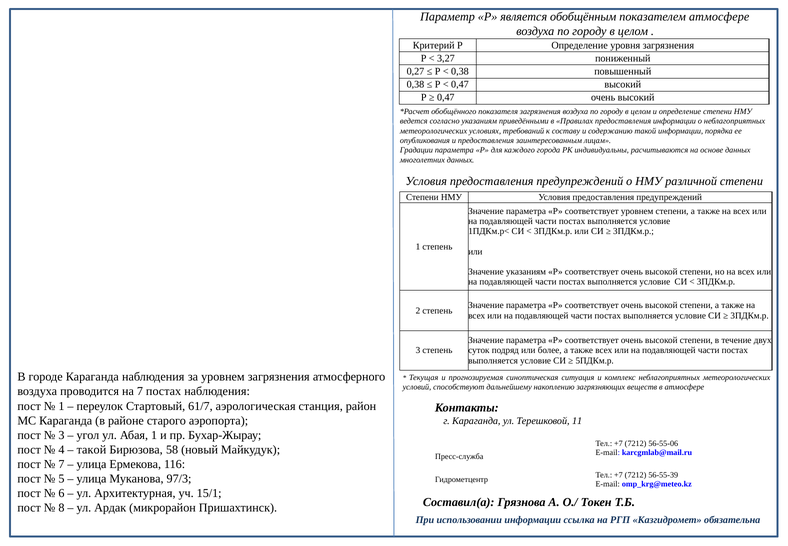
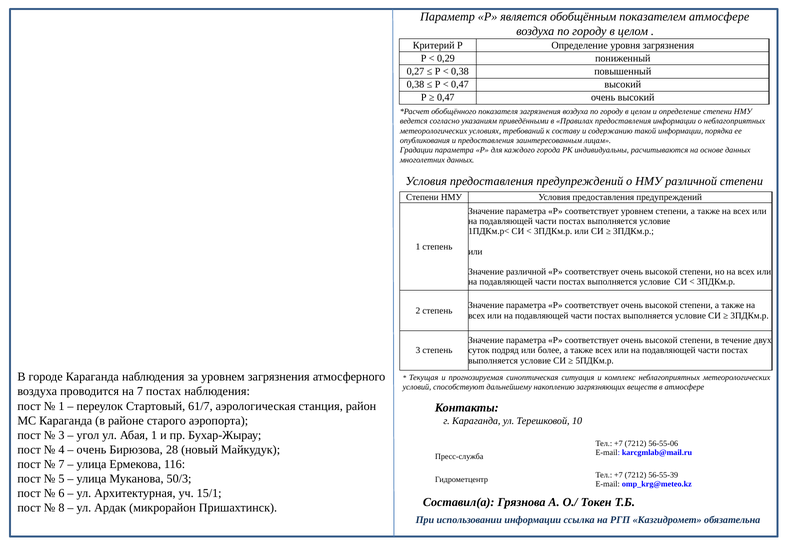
3,27: 3,27 -> 0,29
Значение указаниям: указаниям -> различной
11: 11 -> 10
такой at (91, 449): такой -> очень
58: 58 -> 28
97/3: 97/3 -> 50/3
